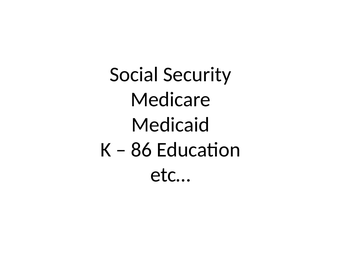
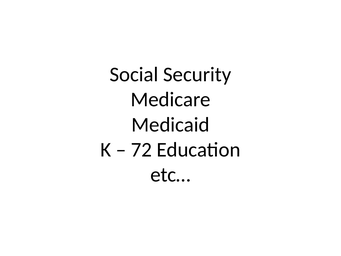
86: 86 -> 72
